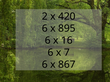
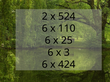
420: 420 -> 524
895: 895 -> 110
16: 16 -> 25
7: 7 -> 3
867: 867 -> 424
